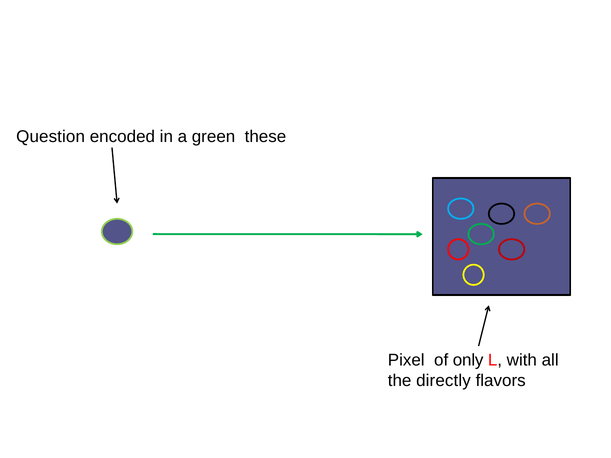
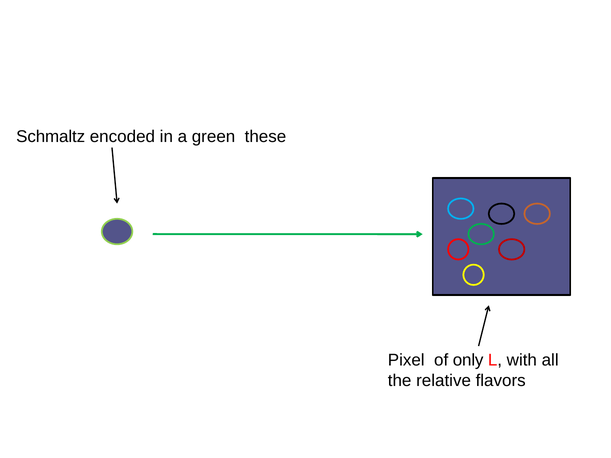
Question: Question -> Schmaltz
directly: directly -> relative
